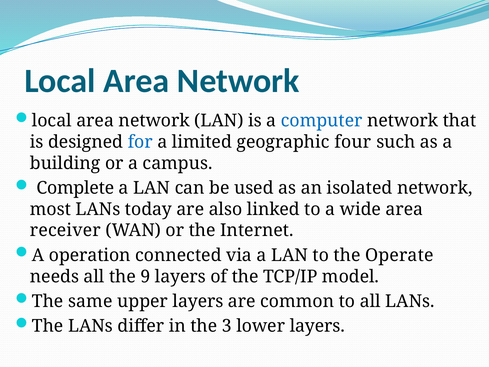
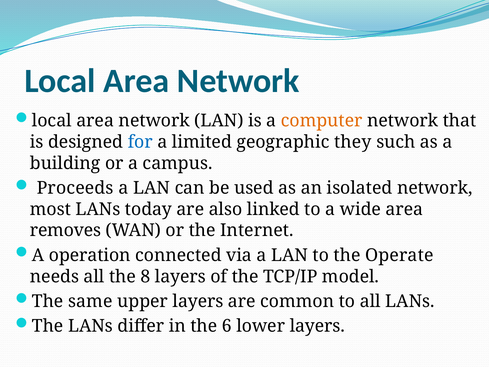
computer colour: blue -> orange
four: four -> they
Complete: Complete -> Proceeds
receiver: receiver -> removes
9: 9 -> 8
3: 3 -> 6
